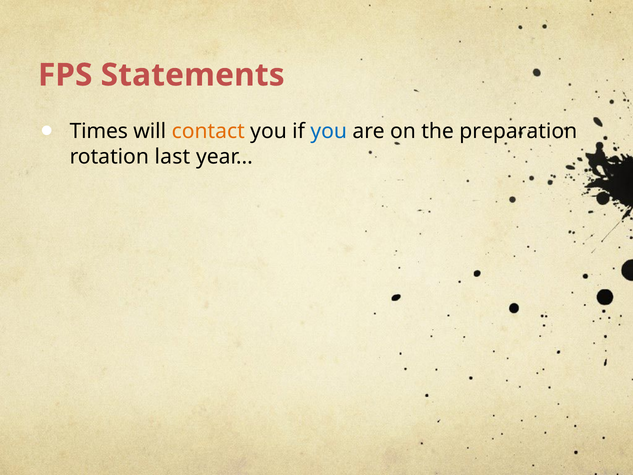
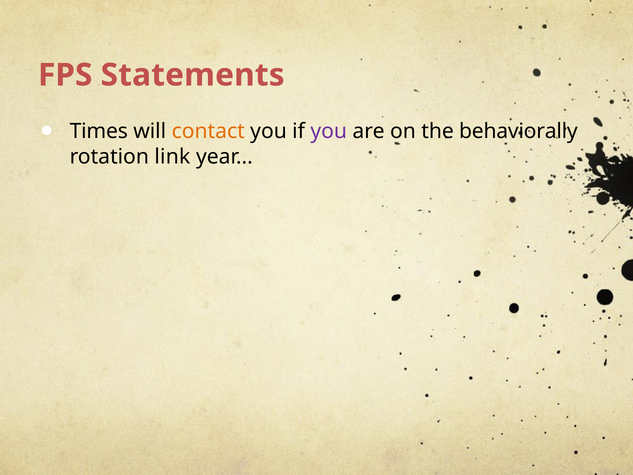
you at (329, 131) colour: blue -> purple
preparation: preparation -> behaviorally
last: last -> link
